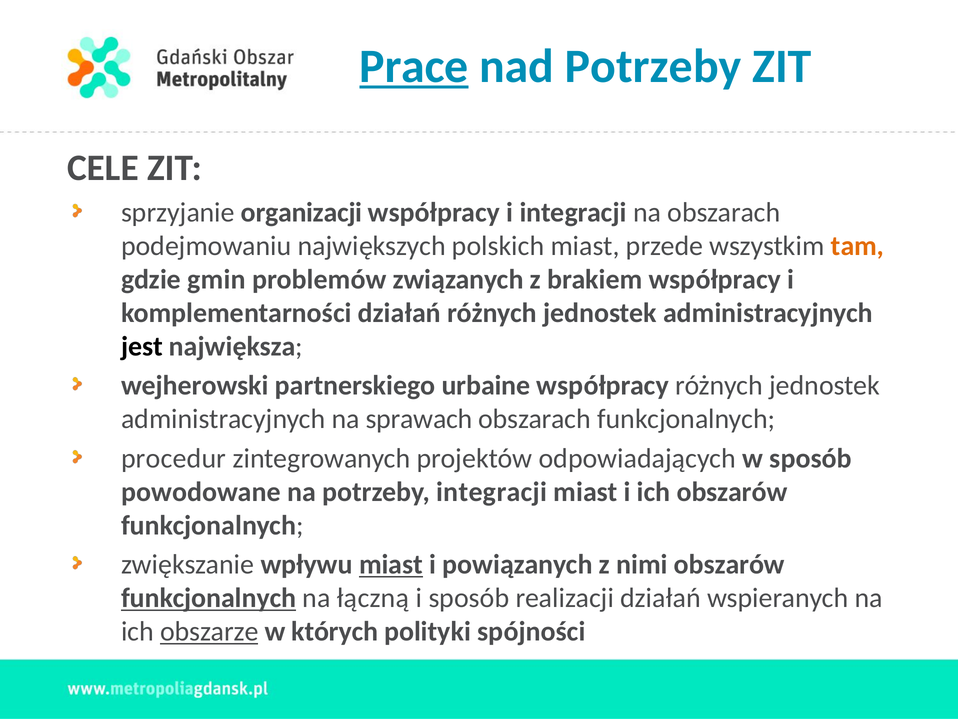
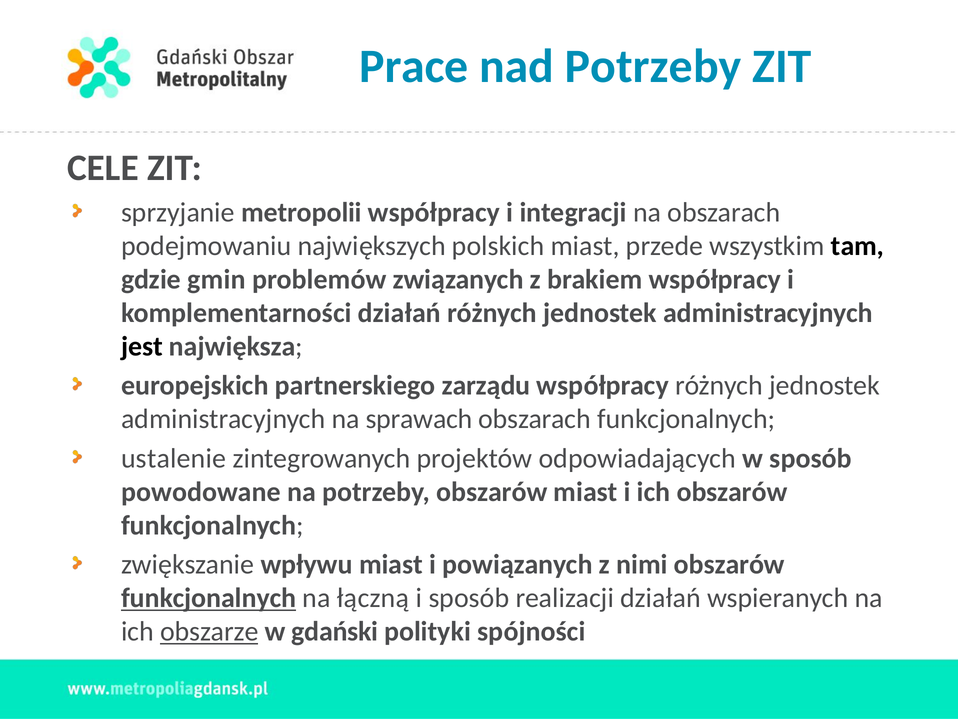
Prace underline: present -> none
organizacji: organizacji -> metropolii
tam colour: orange -> black
wejherowski: wejherowski -> europejskich
urbaine: urbaine -> zarządu
procedur: procedur -> ustalenie
potrzeby integracji: integracji -> obszarów
miast at (391, 564) underline: present -> none
których: których -> gdański
